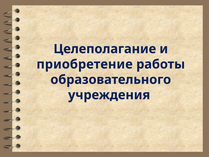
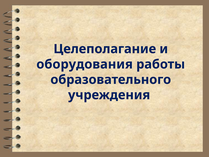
приобретение: приобретение -> оборудования
